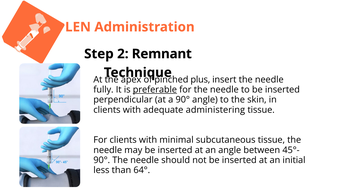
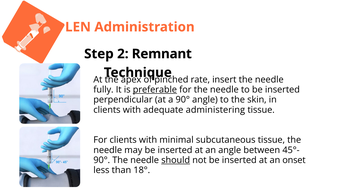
plus: plus -> rate
should underline: none -> present
initial: initial -> onset
64°: 64° -> 18°
